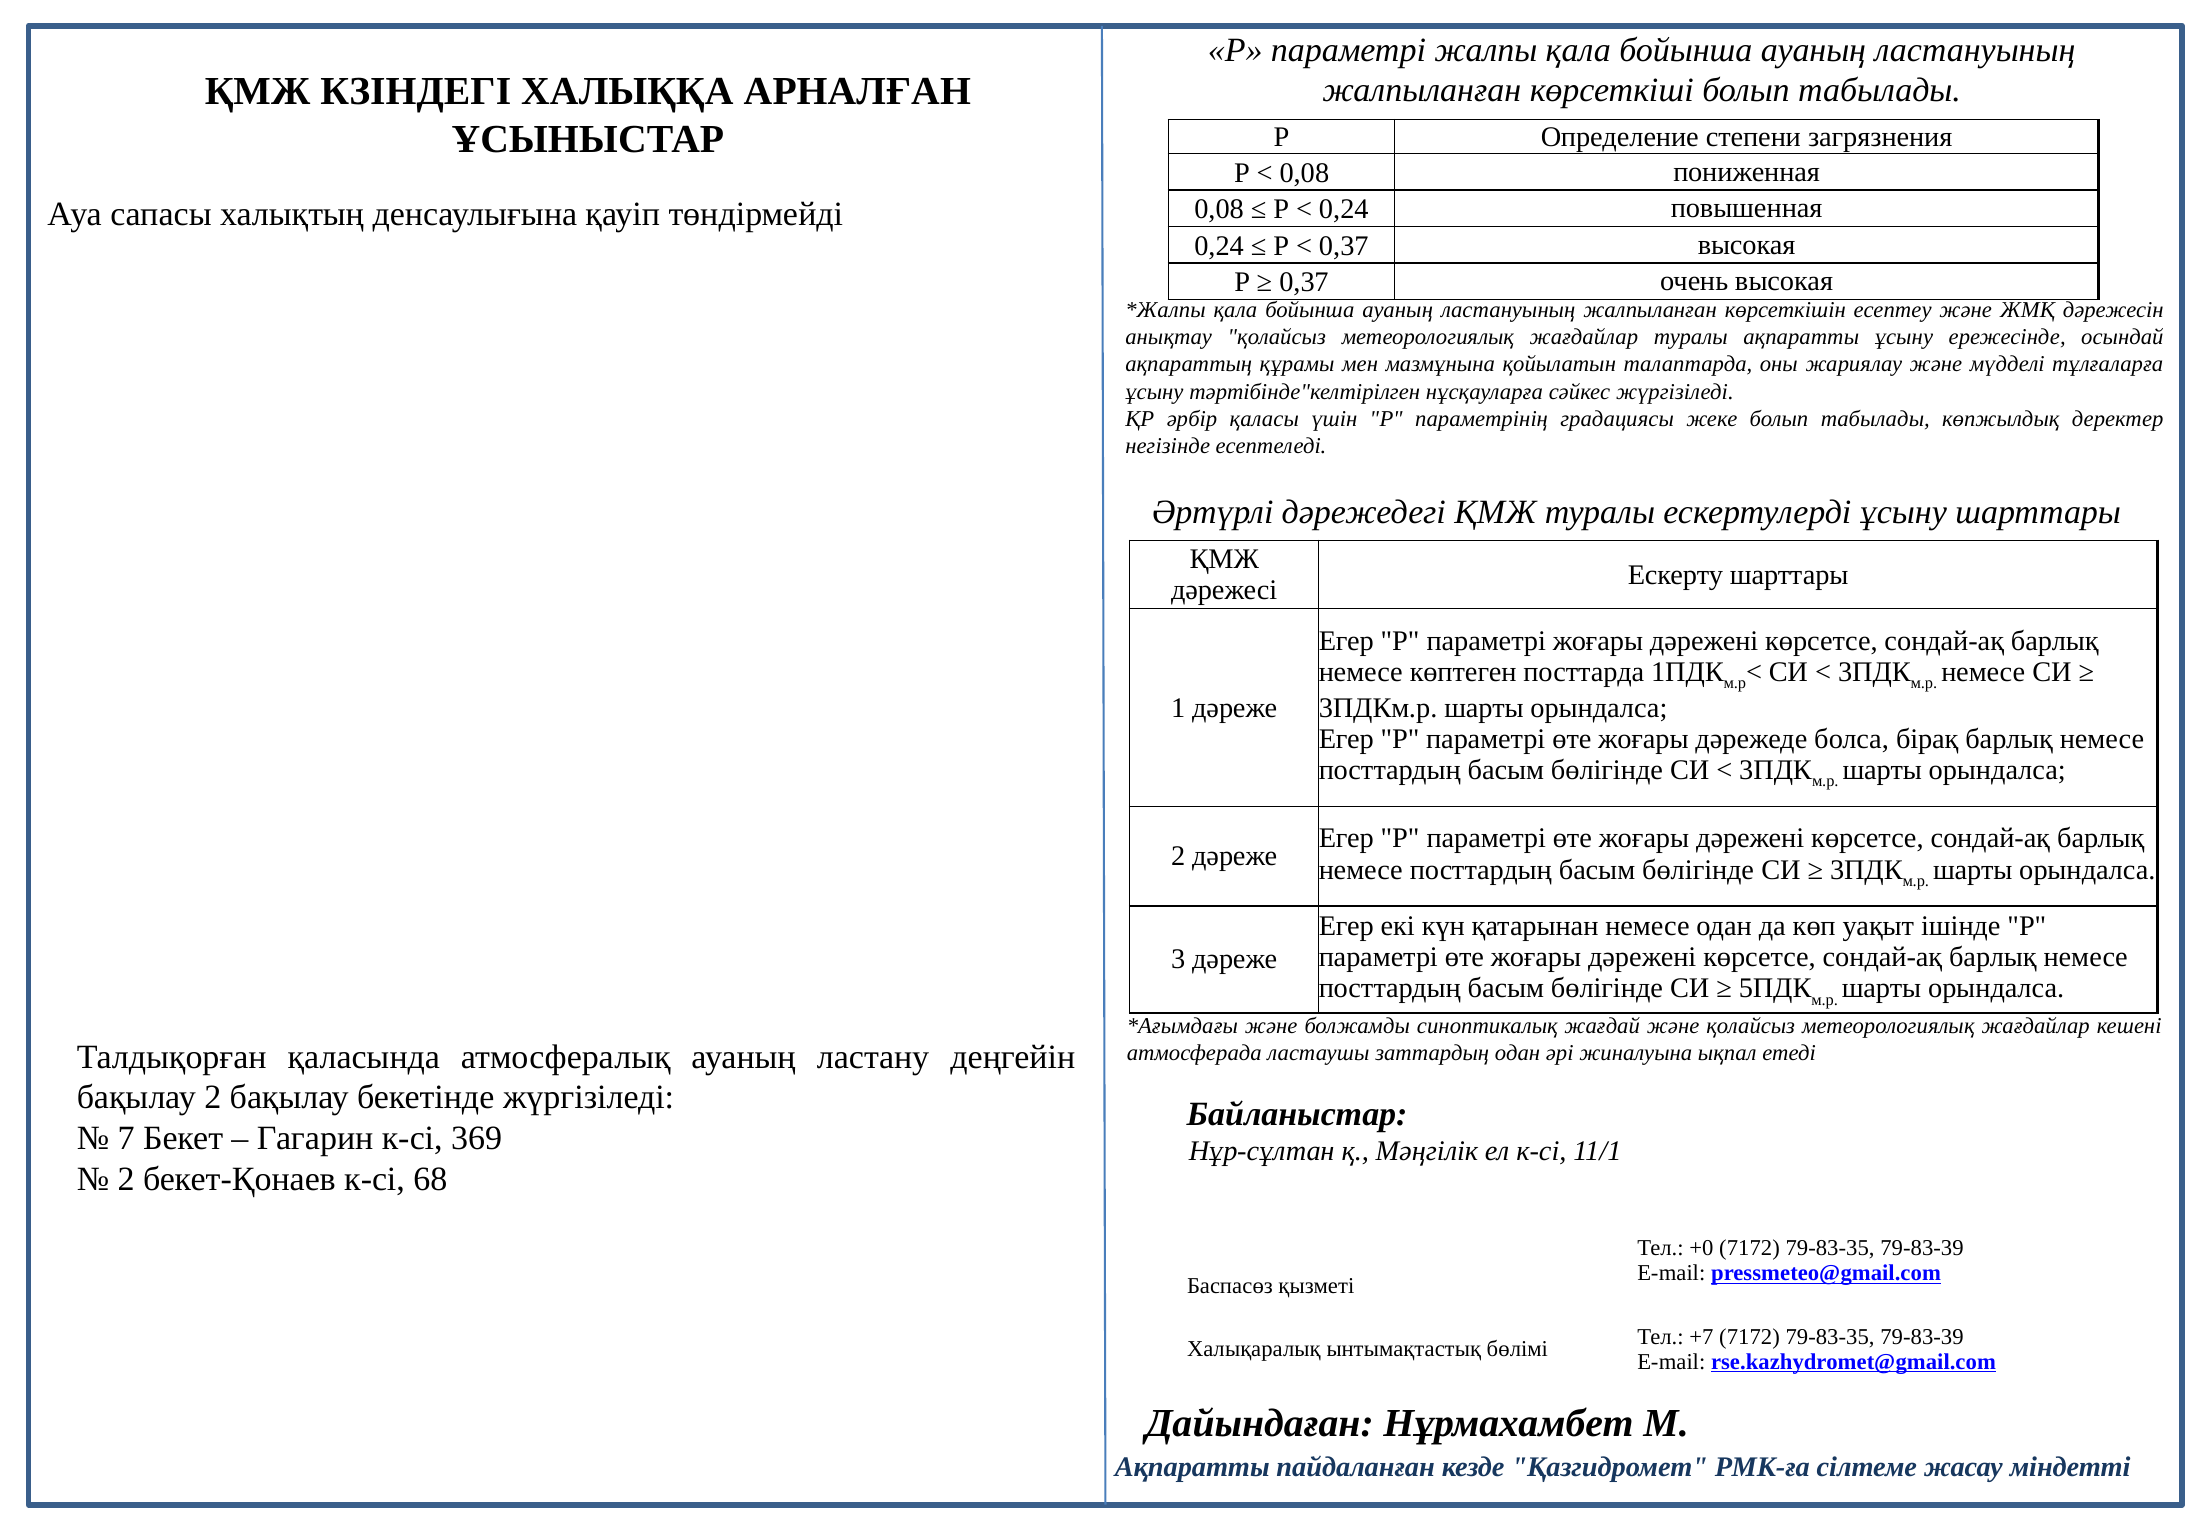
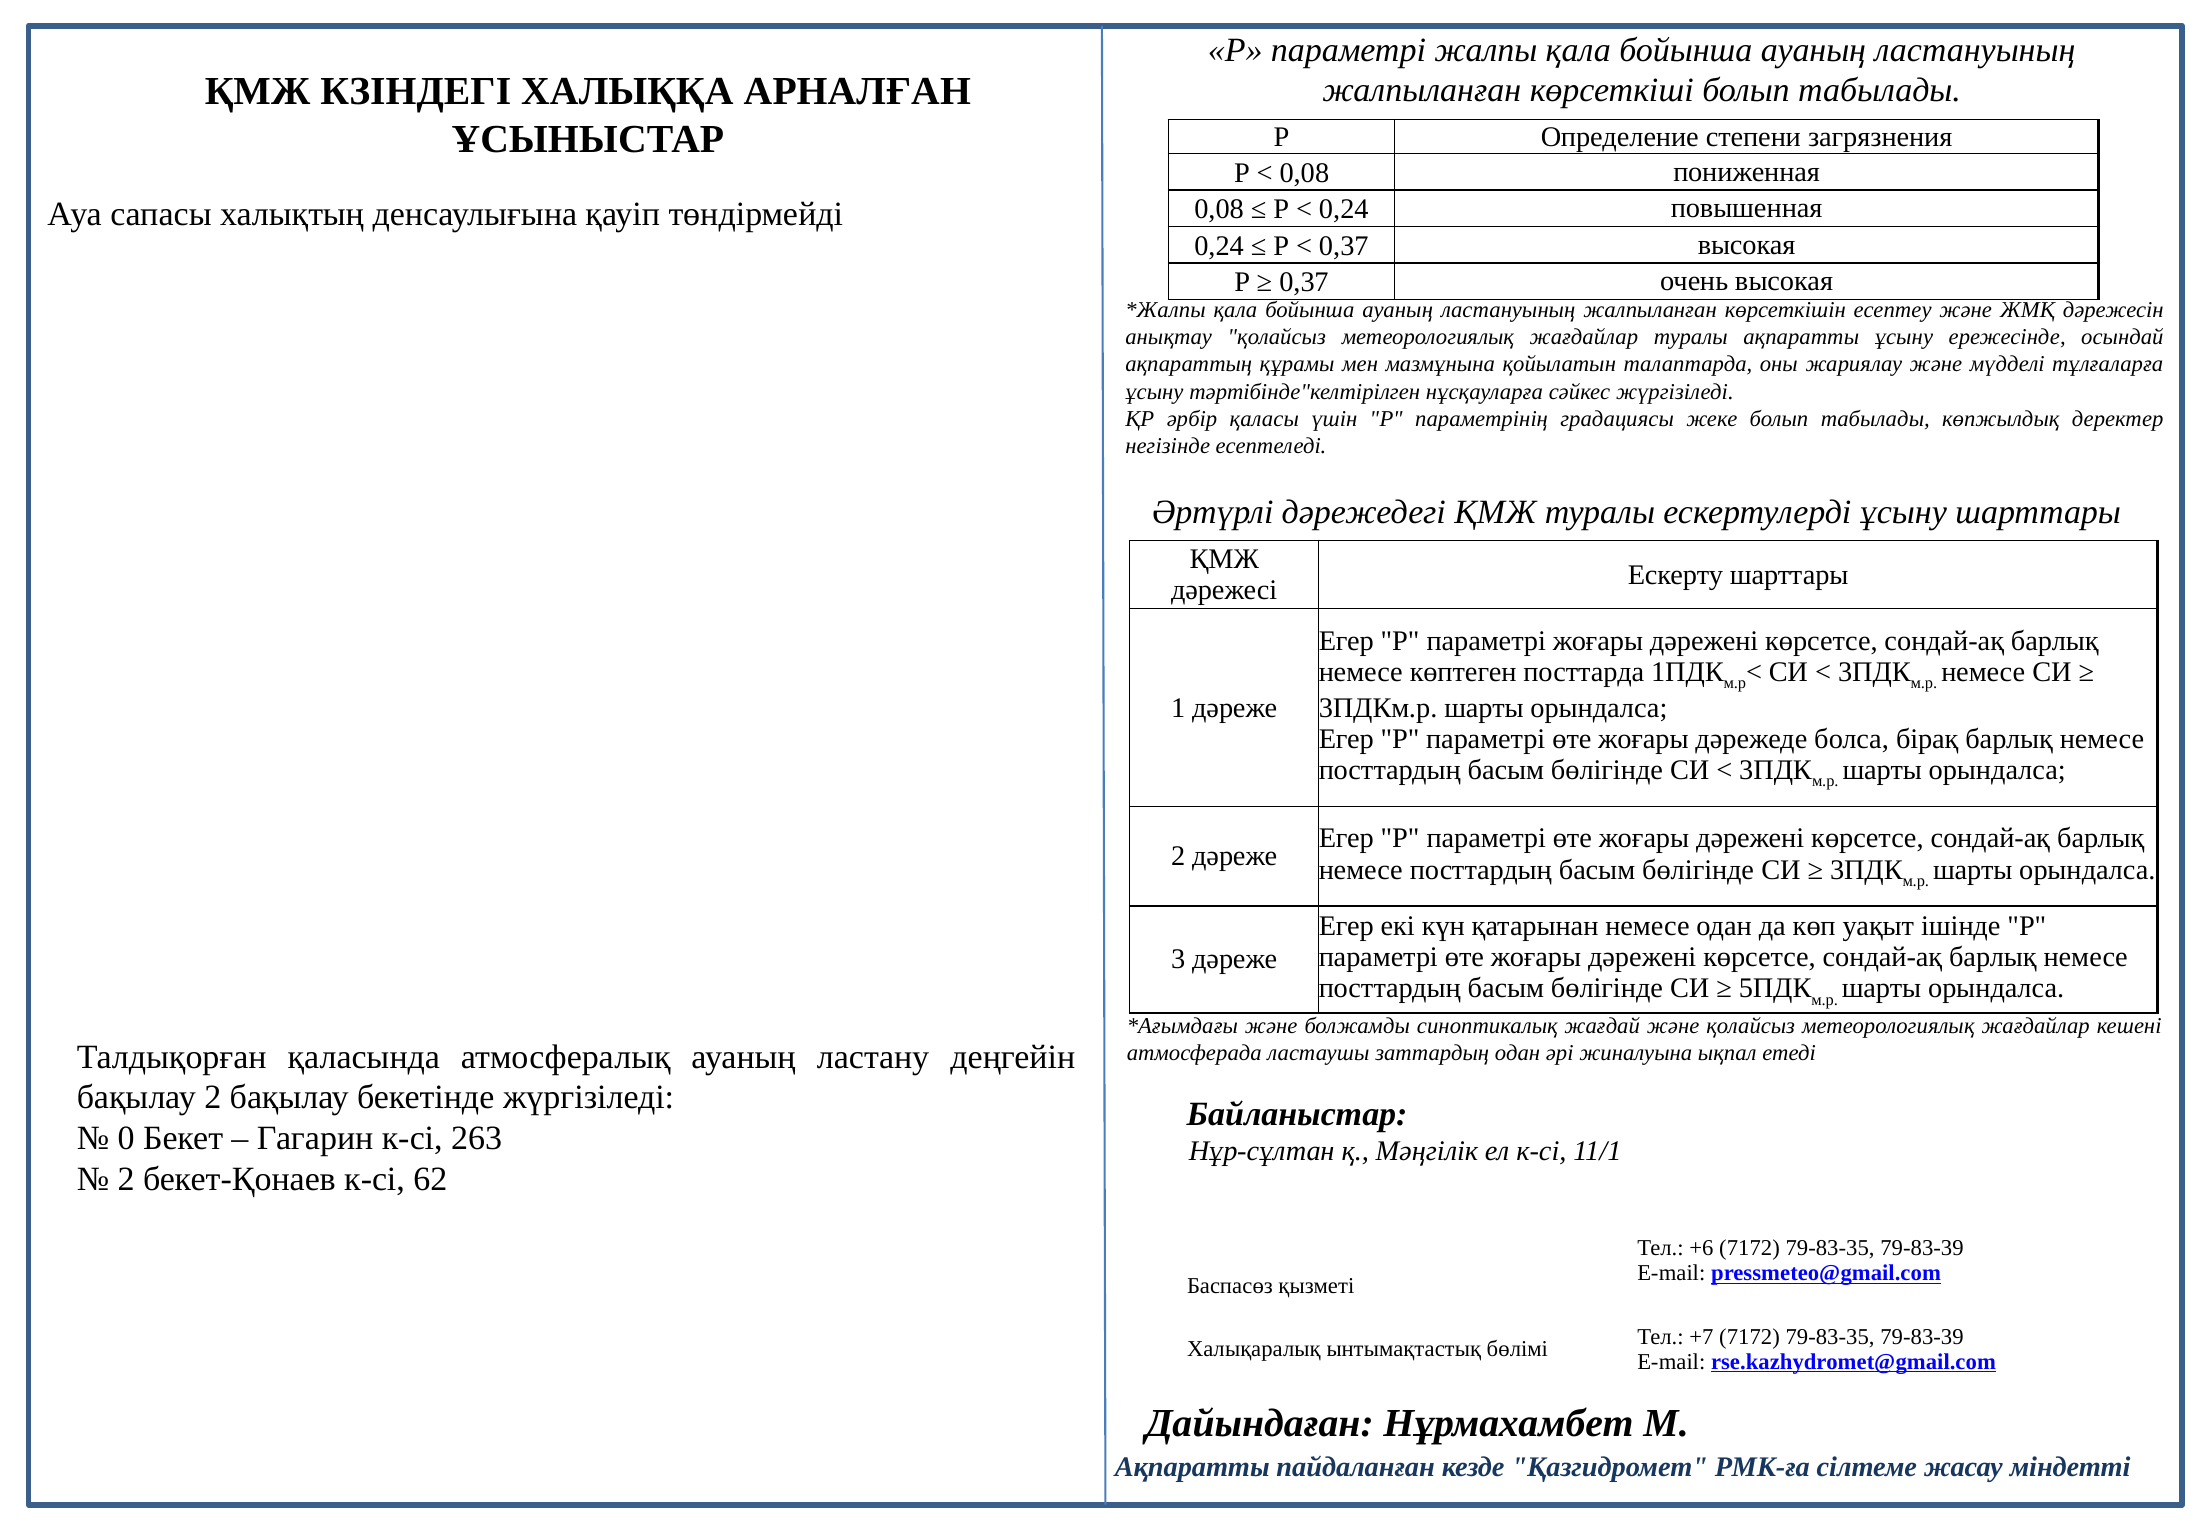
7: 7 -> 0
369: 369 -> 263
68: 68 -> 62
+0: +0 -> +6
